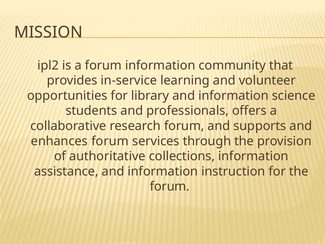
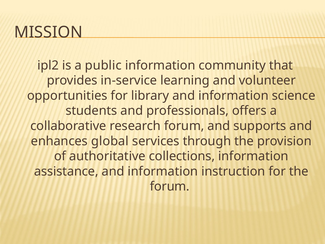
a forum: forum -> public
enhances forum: forum -> global
